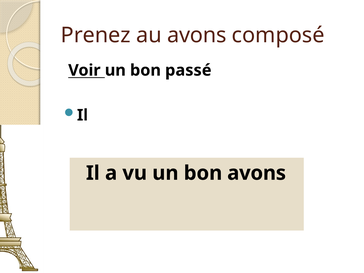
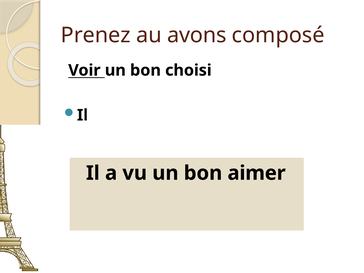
passé: passé -> choisi
bon avons: avons -> aimer
